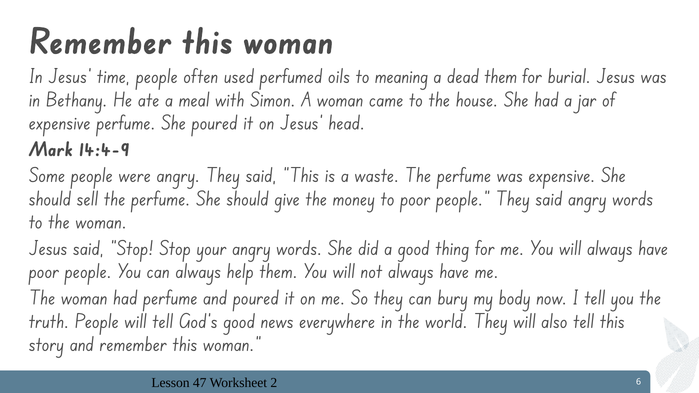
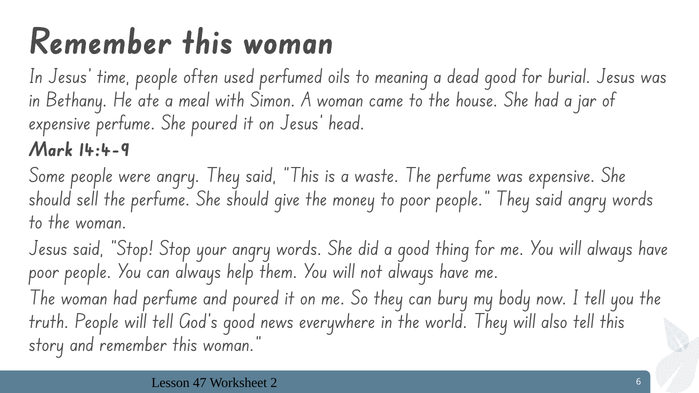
dead them: them -> good
